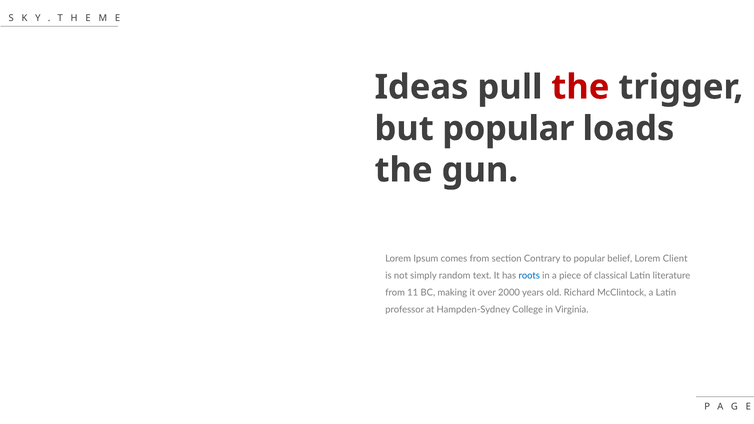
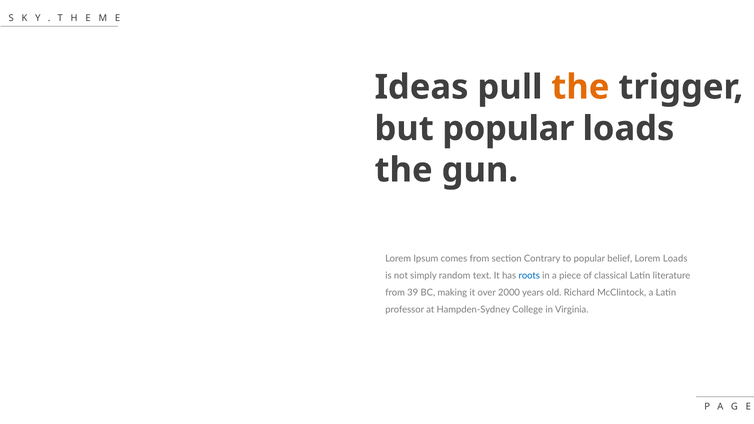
the at (580, 87) colour: red -> orange
Lorem Client: Client -> Loads
11: 11 -> 39
